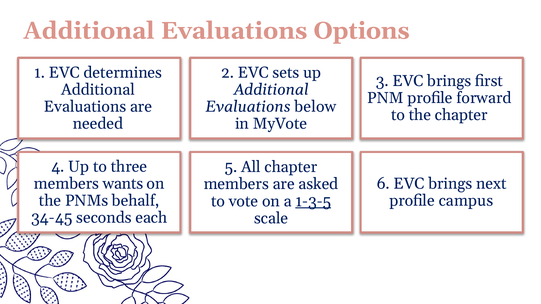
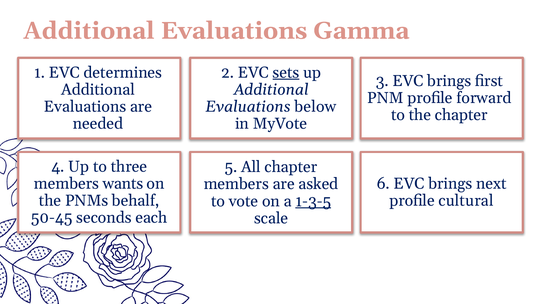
Options: Options -> Gamma
sets underline: none -> present
campus: campus -> cultural
34-45: 34-45 -> 50-45
